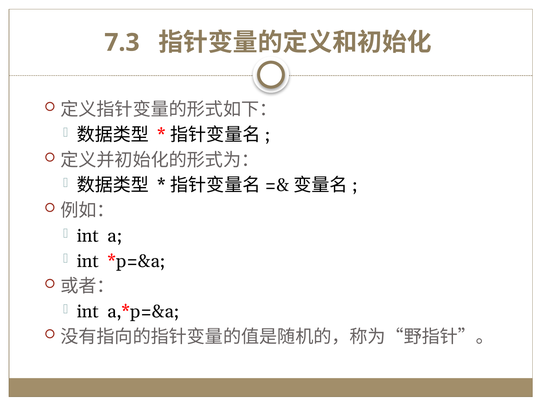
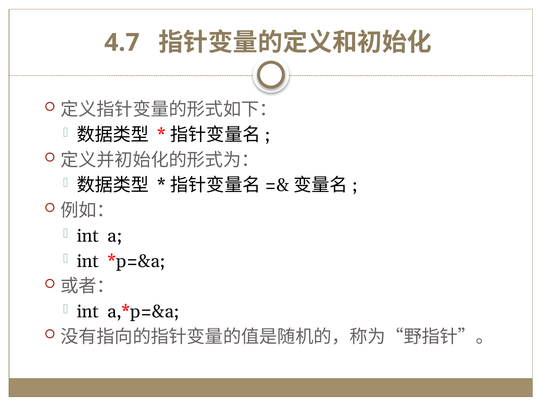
7.3: 7.3 -> 4.7
